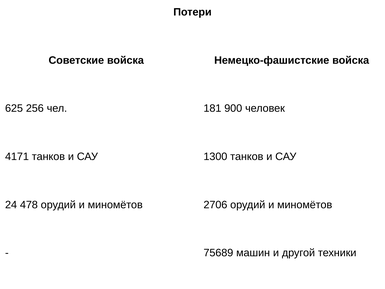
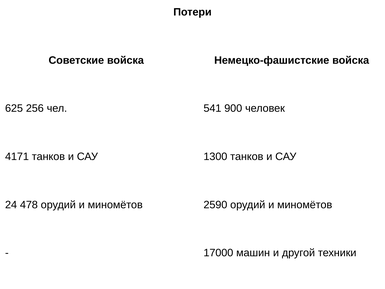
181: 181 -> 541
2706: 2706 -> 2590
75689: 75689 -> 17000
